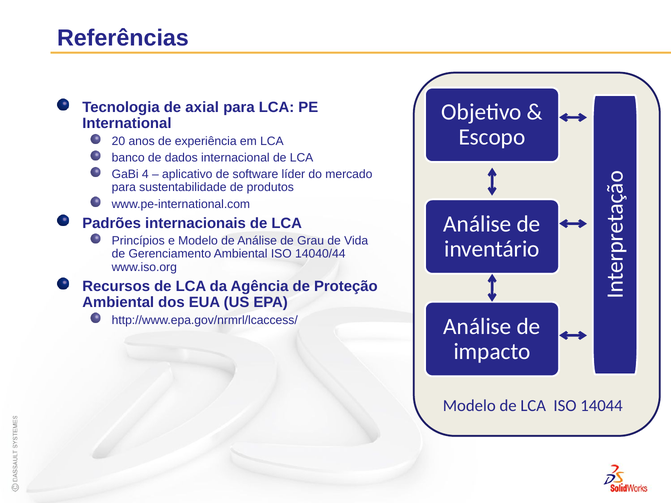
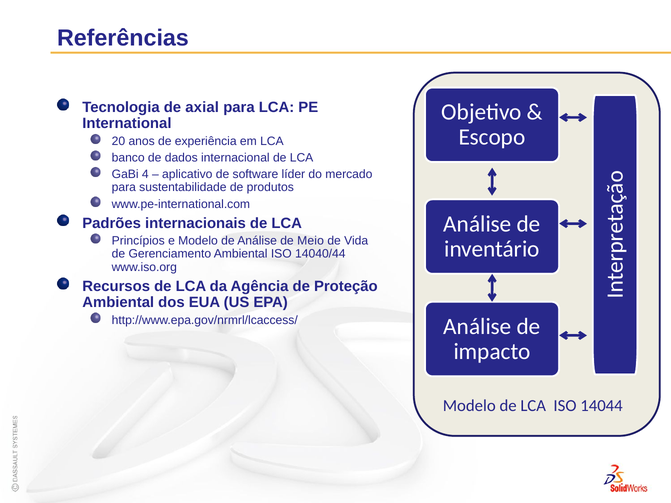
Grau: Grau -> Meio
